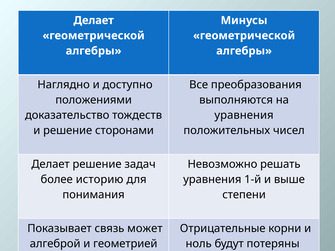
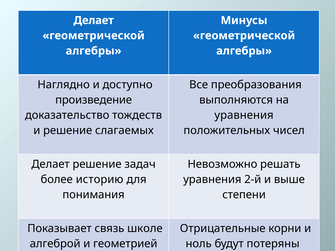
положениями: положениями -> произведение
сторонами: сторонами -> слагаемых
1-й: 1-й -> 2-й
может: может -> школе
